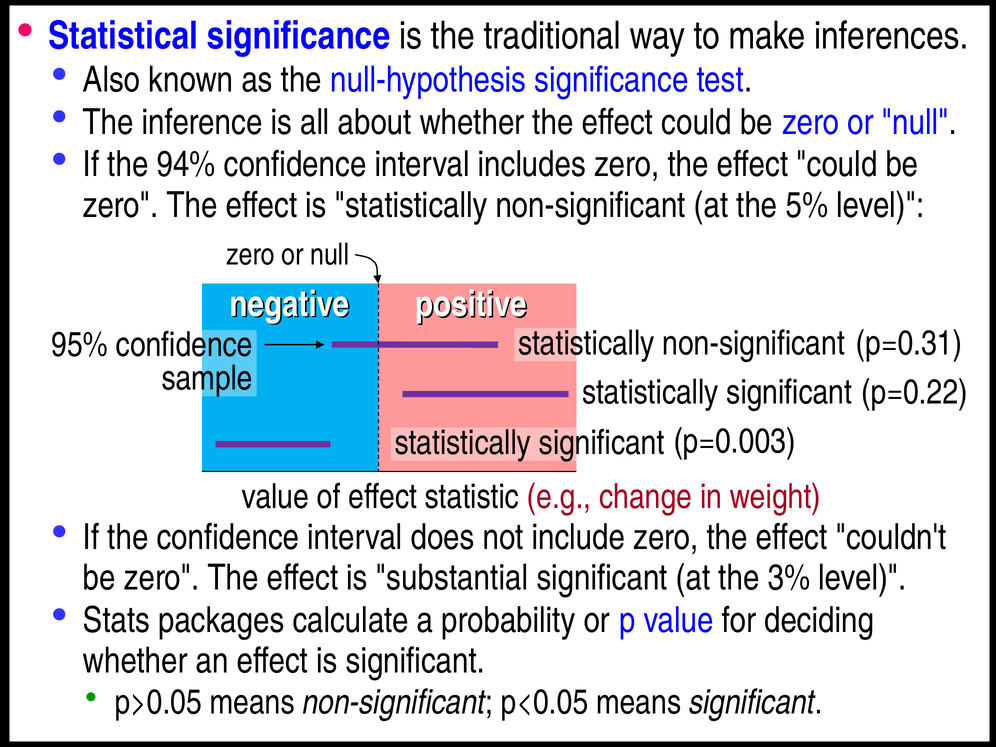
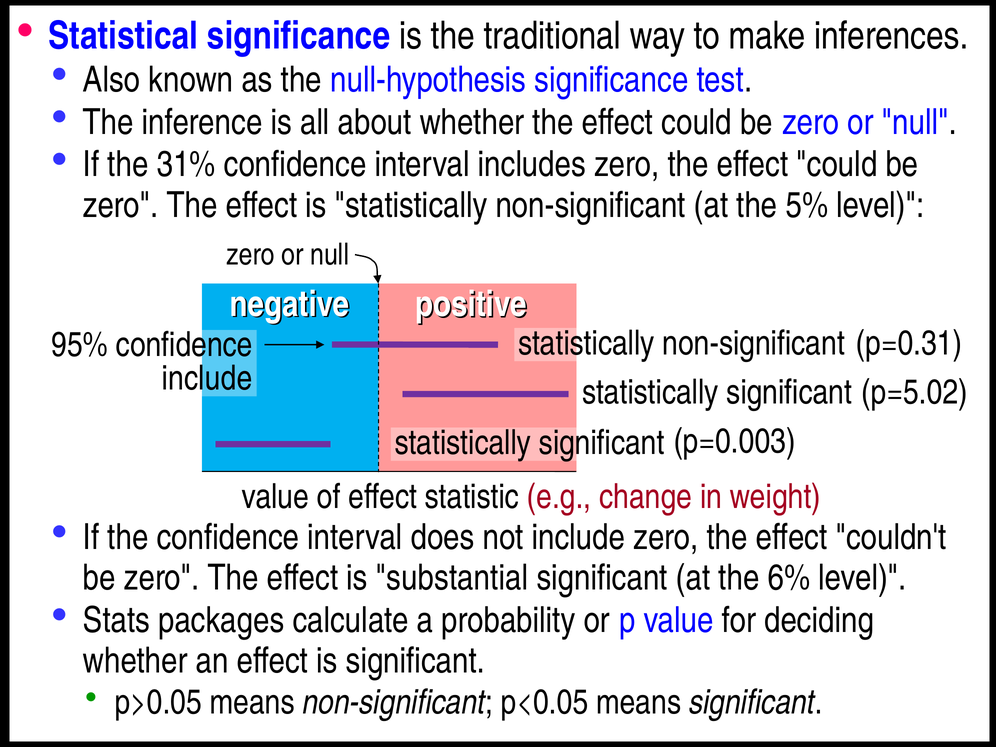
94%: 94% -> 31%
sample at (207, 378): sample -> include
p=0.22: p=0.22 -> p=5.02
3%: 3% -> 6%
